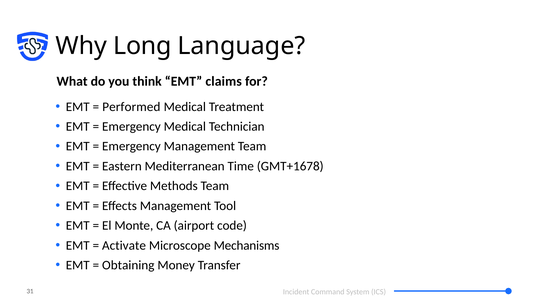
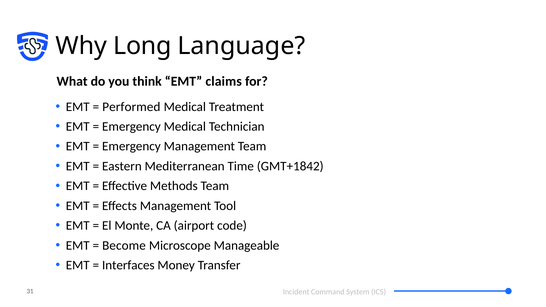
GMT+1678: GMT+1678 -> GMT+1842
Activate: Activate -> Become
Mechanisms: Mechanisms -> Manageable
Obtaining: Obtaining -> Interfaces
